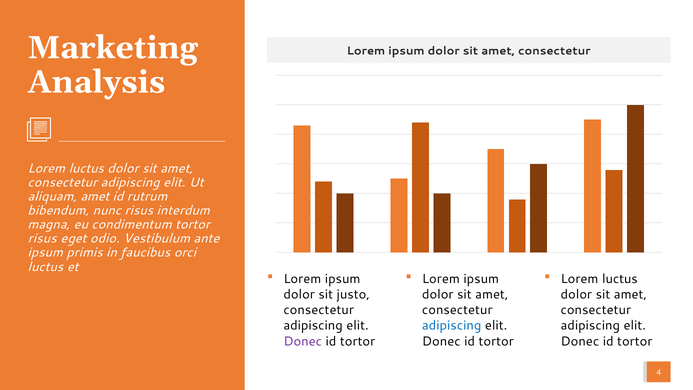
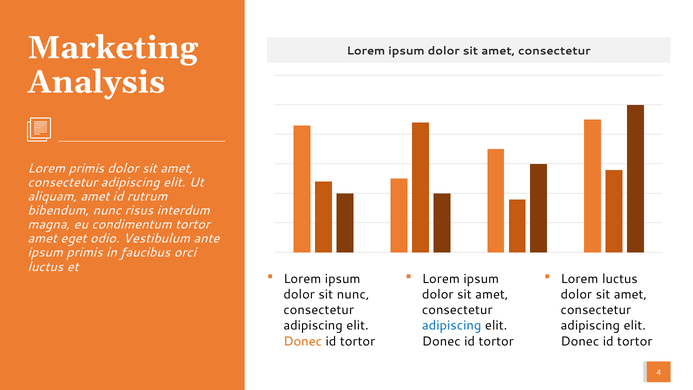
luctus at (86, 168): luctus -> primis
risus at (42, 239): risus -> amet
sit justo: justo -> nunc
Donec at (303, 341) colour: purple -> orange
